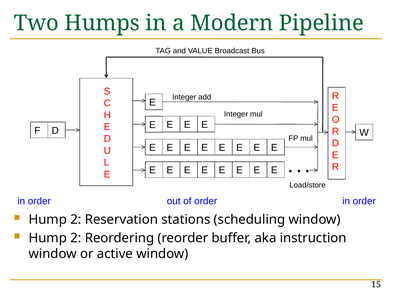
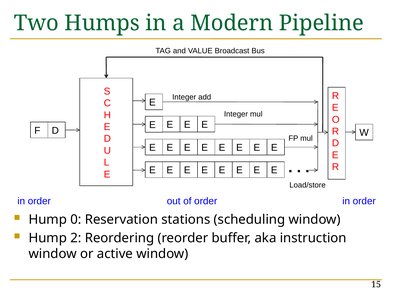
2 at (76, 220): 2 -> 0
